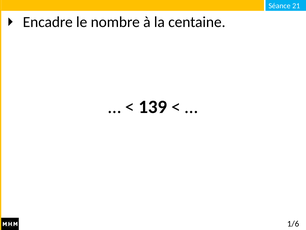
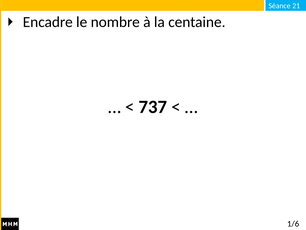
139: 139 -> 737
